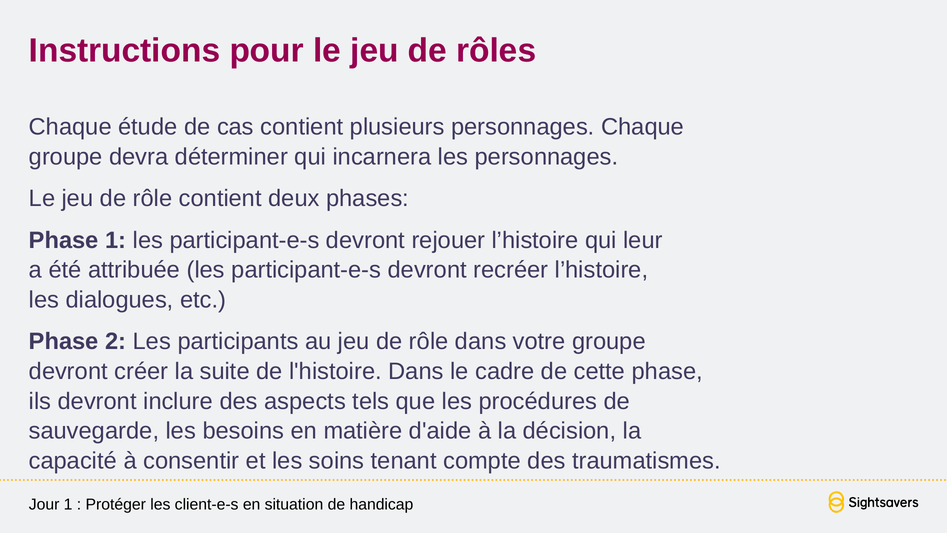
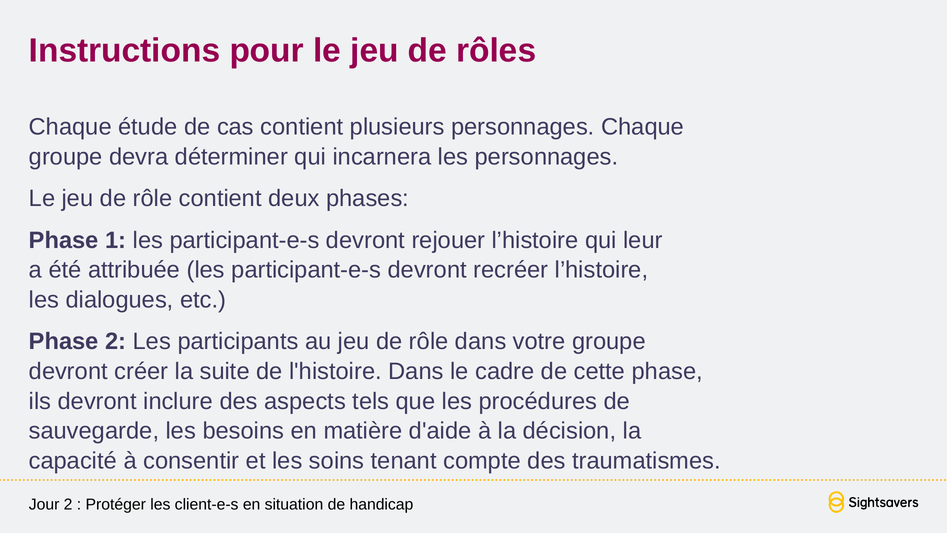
Jour 1: 1 -> 2
